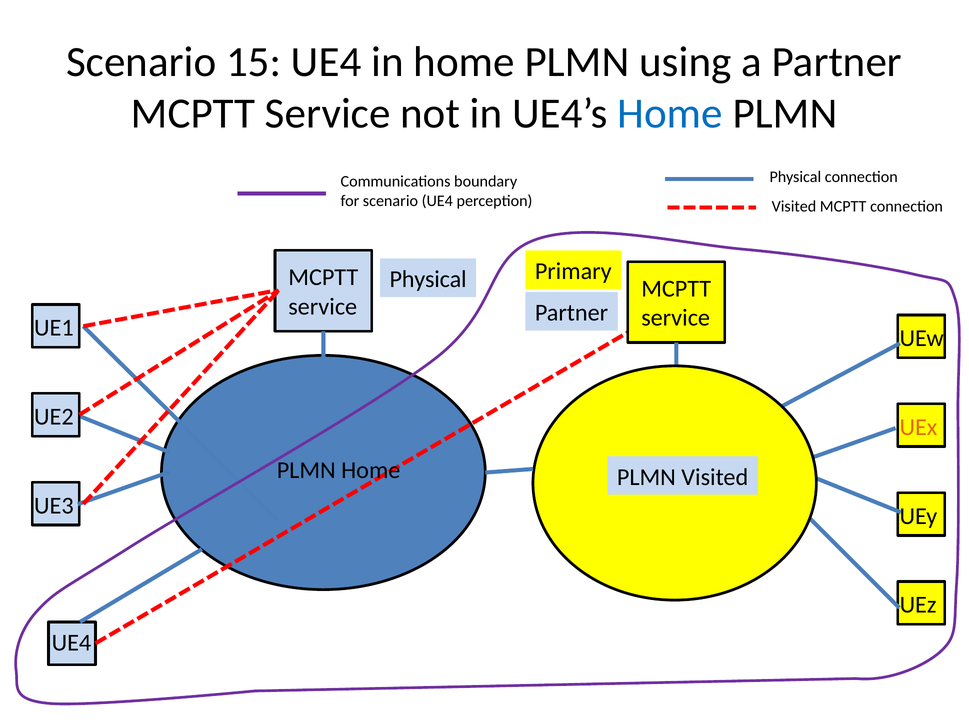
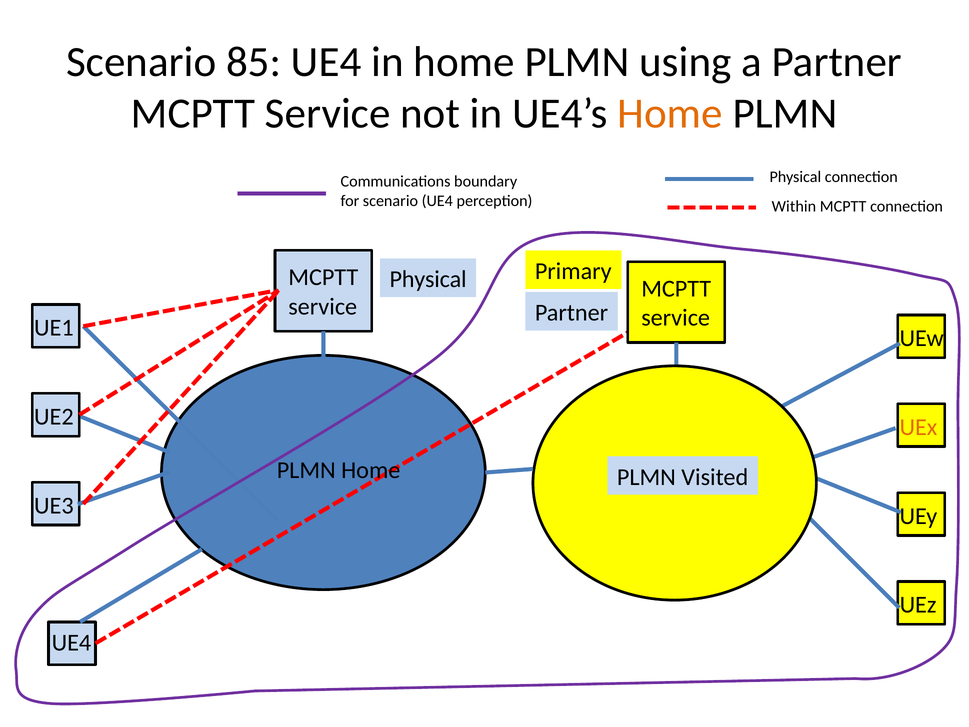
15: 15 -> 85
Home at (670, 114) colour: blue -> orange
perception Visited: Visited -> Within
